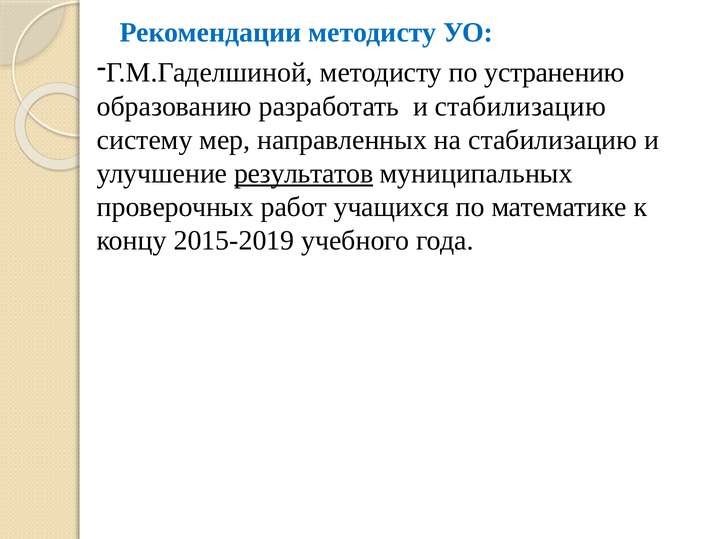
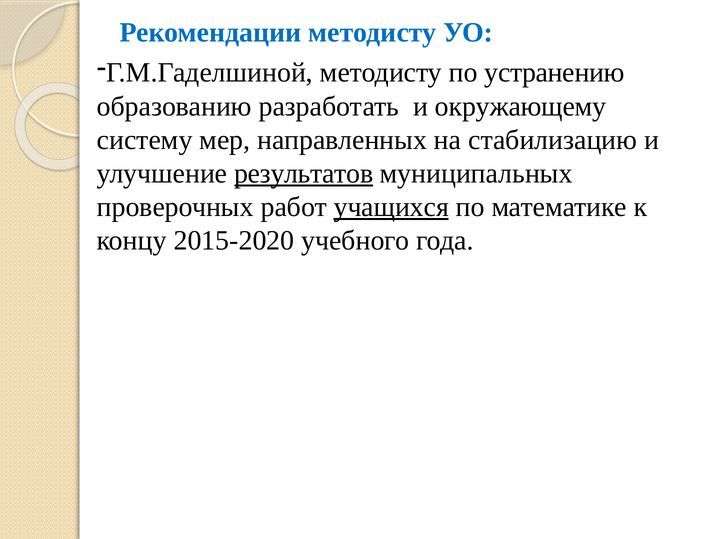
и стабилизацию: стабилизацию -> окружающему
учащихся underline: none -> present
2015-2019: 2015-2019 -> 2015-2020
